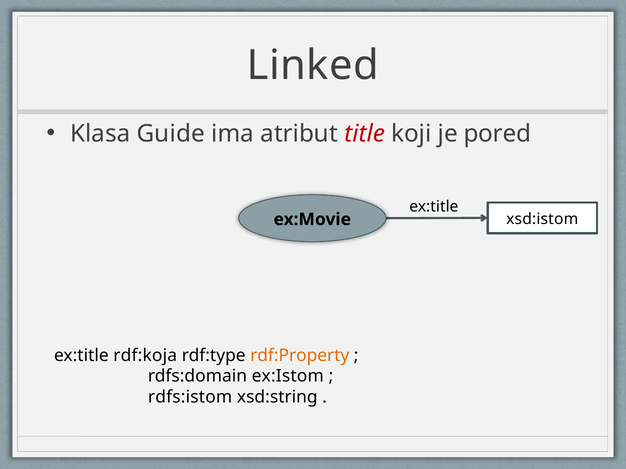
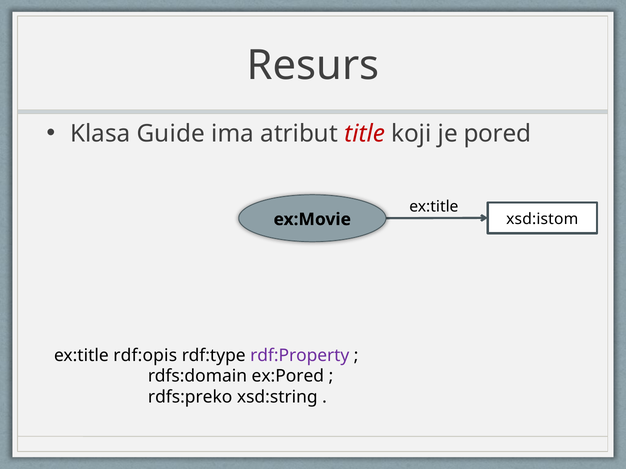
Linked: Linked -> Resurs
rdf:koja: rdf:koja -> rdf:opis
rdf:Property colour: orange -> purple
ex:Istom: ex:Istom -> ex:Pored
rdfs:istom: rdfs:istom -> rdfs:preko
